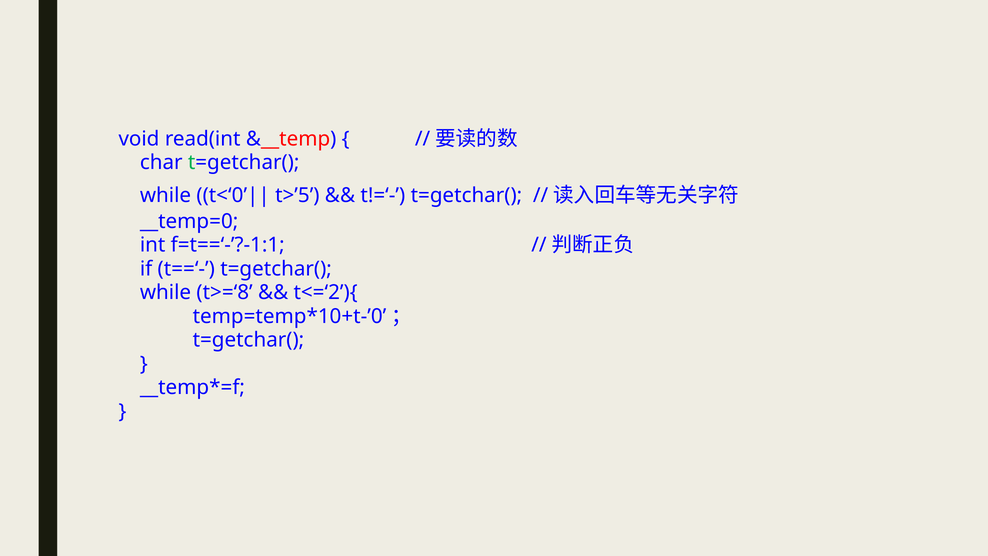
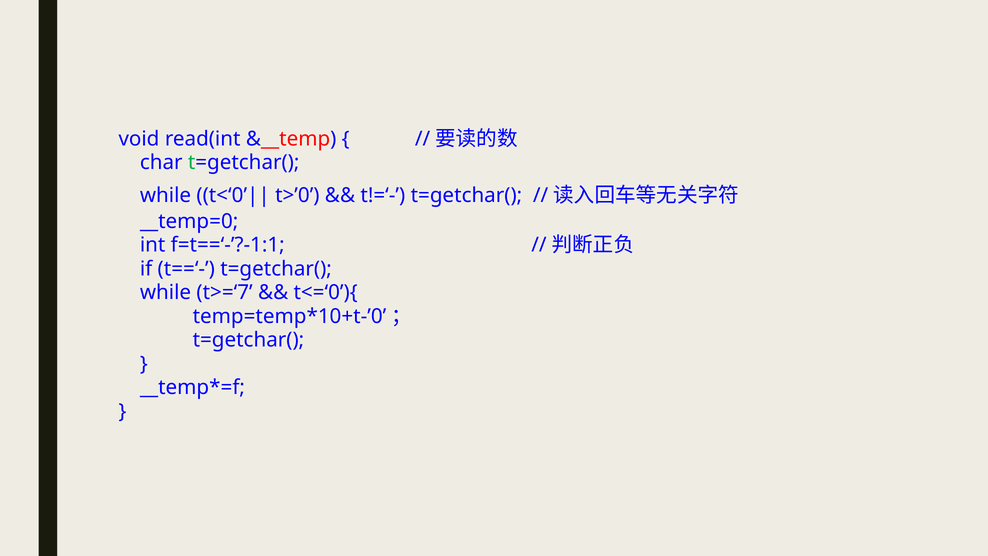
t>’5: t>’5 -> t>’0
t>=‘8: t>=‘8 -> t>=‘7
t<=‘2’){: t<=‘2’){ -> t<=‘0’){
